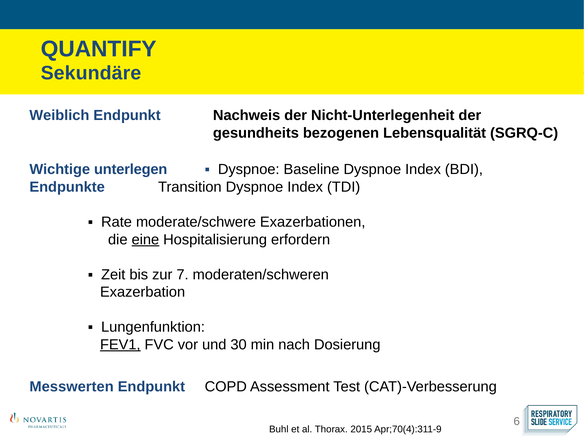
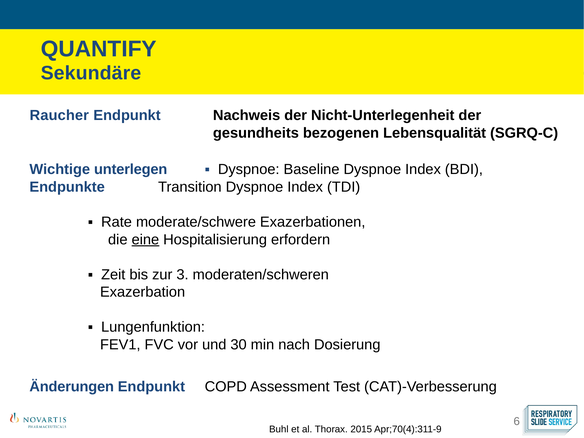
Weiblich: Weiblich -> Raucher
7: 7 -> 3
FEV1 underline: present -> none
Messwerten: Messwerten -> Änderungen
